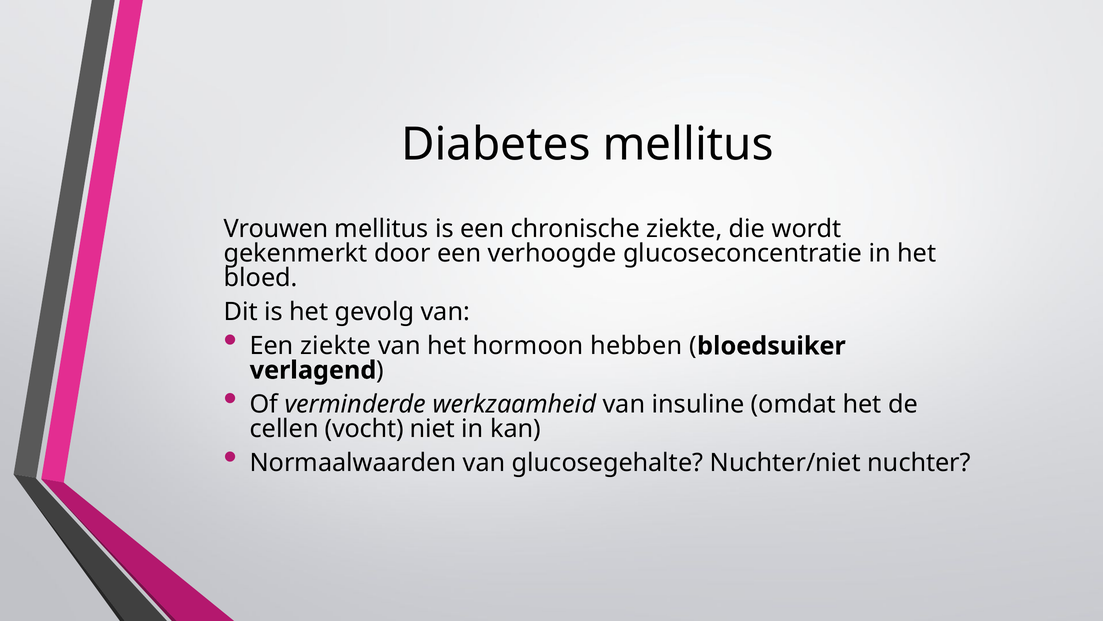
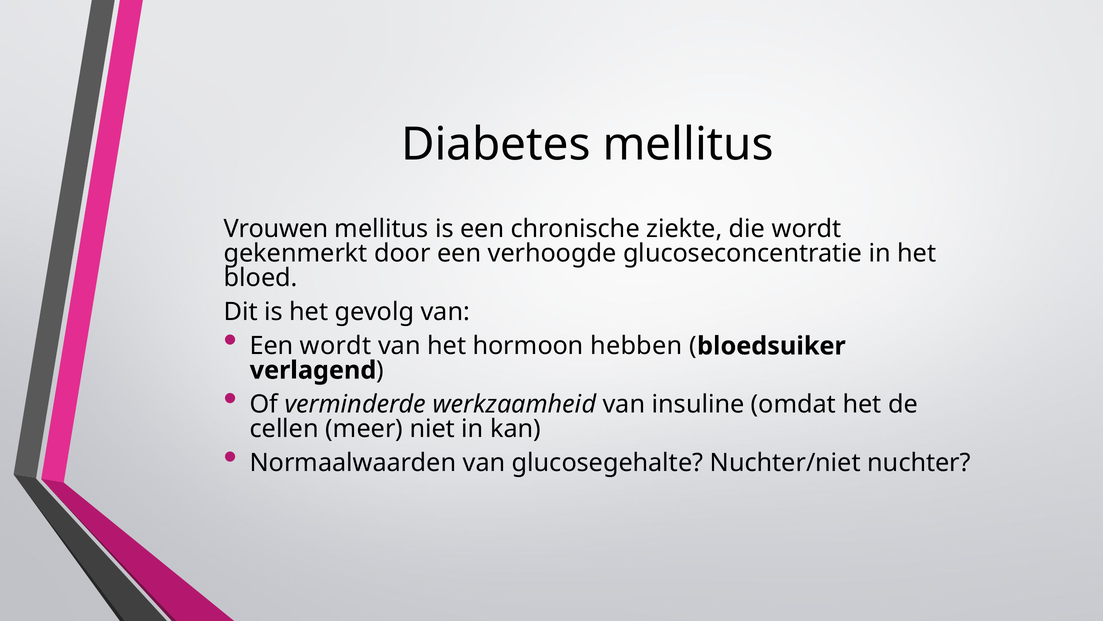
Een ziekte: ziekte -> wordt
vocht: vocht -> meer
